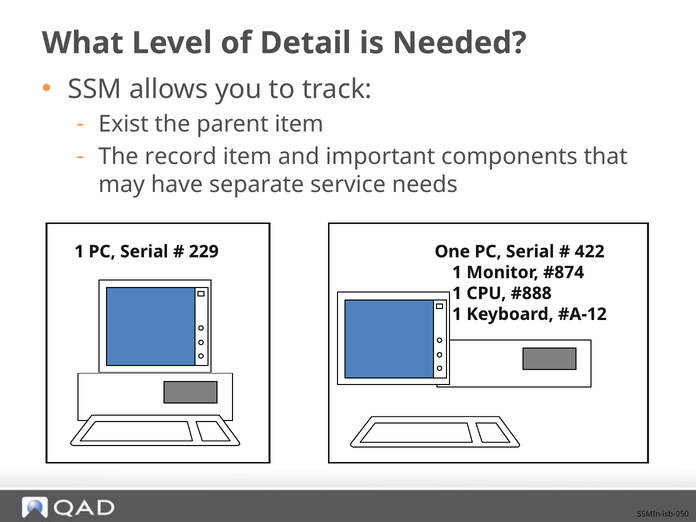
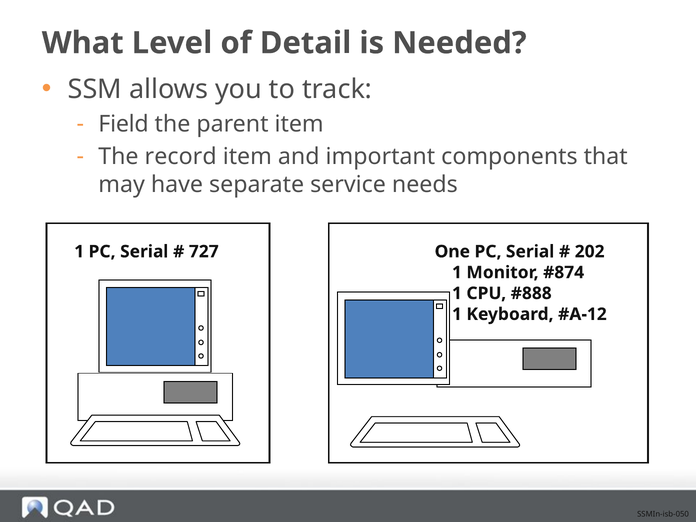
Exist: Exist -> Field
229: 229 -> 727
422: 422 -> 202
